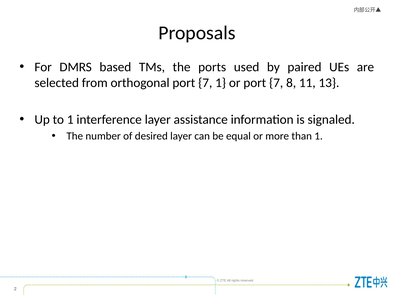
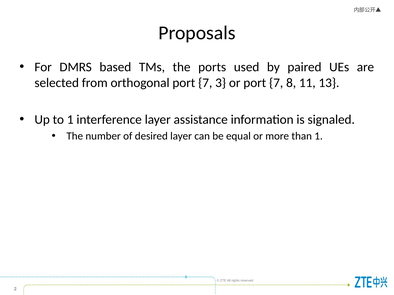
7 1: 1 -> 3
